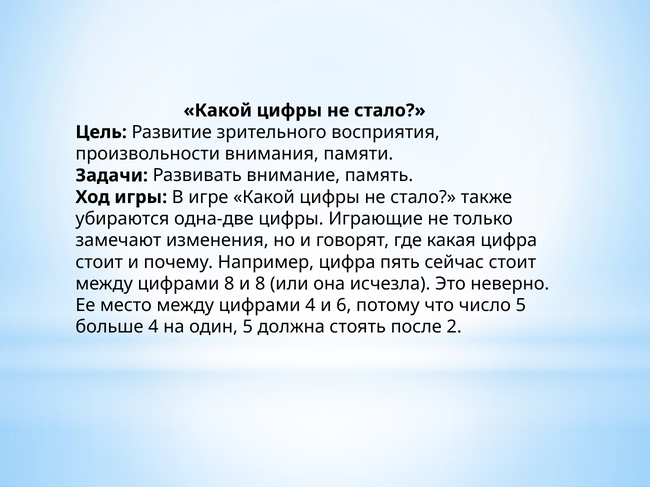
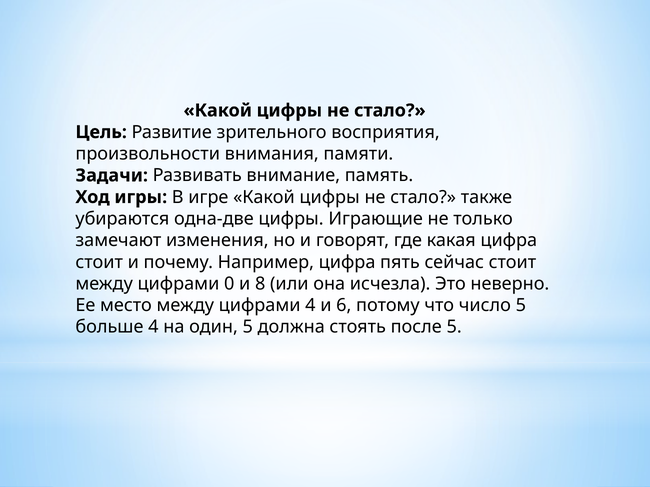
цифрами 8: 8 -> 0
после 2: 2 -> 5
